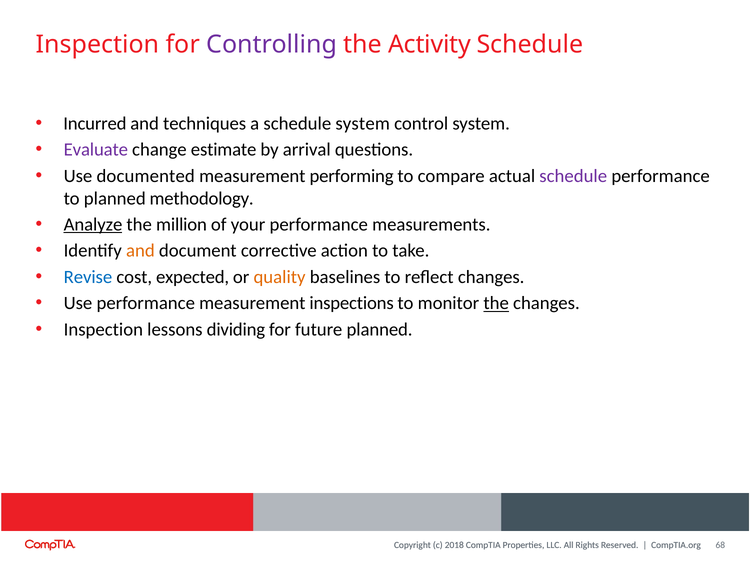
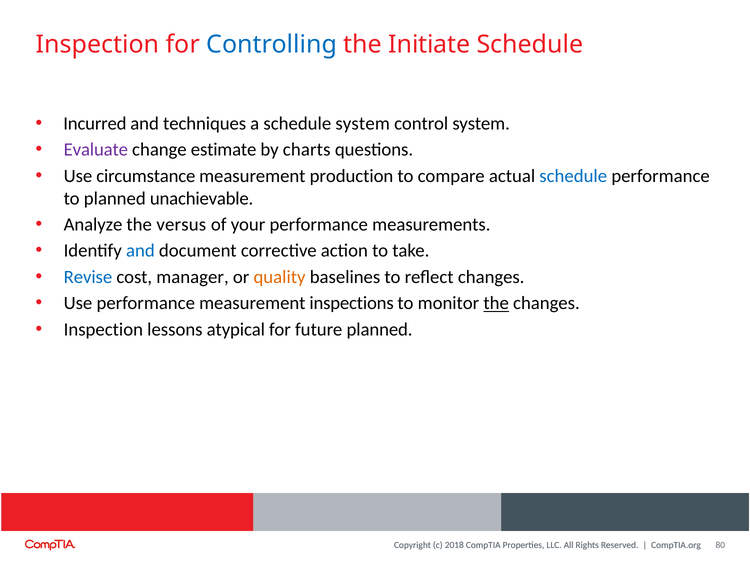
Controlling colour: purple -> blue
Activity: Activity -> Initiate
arrival: arrival -> charts
documented: documented -> circumstance
performing: performing -> production
schedule at (573, 176) colour: purple -> blue
methodology: methodology -> unachievable
Analyze underline: present -> none
million: million -> versus
and at (140, 251) colour: orange -> blue
expected: expected -> manager
dividing: dividing -> atypical
68: 68 -> 80
